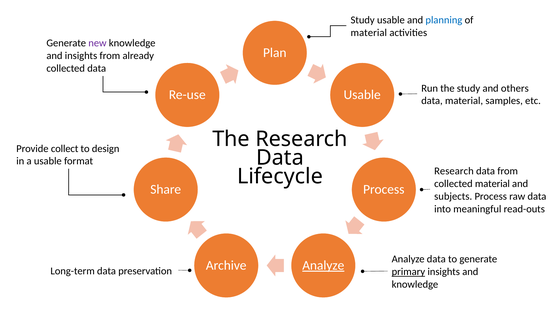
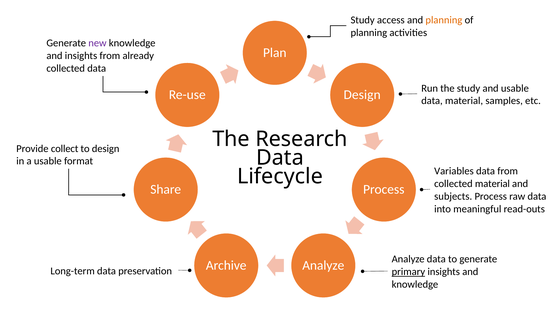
Study usable: usable -> access
planning at (444, 20) colour: blue -> orange
material at (369, 33): material -> planning
and others: others -> usable
Usable at (362, 95): Usable -> Design
Research at (454, 171): Research -> Variables
Analyze at (323, 265) underline: present -> none
